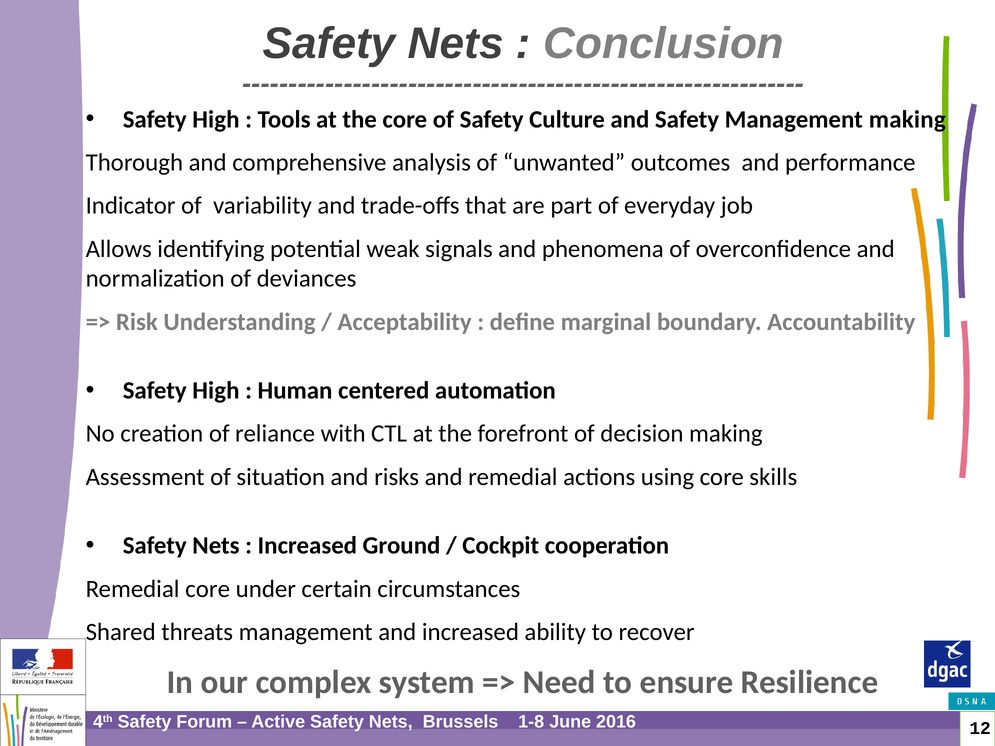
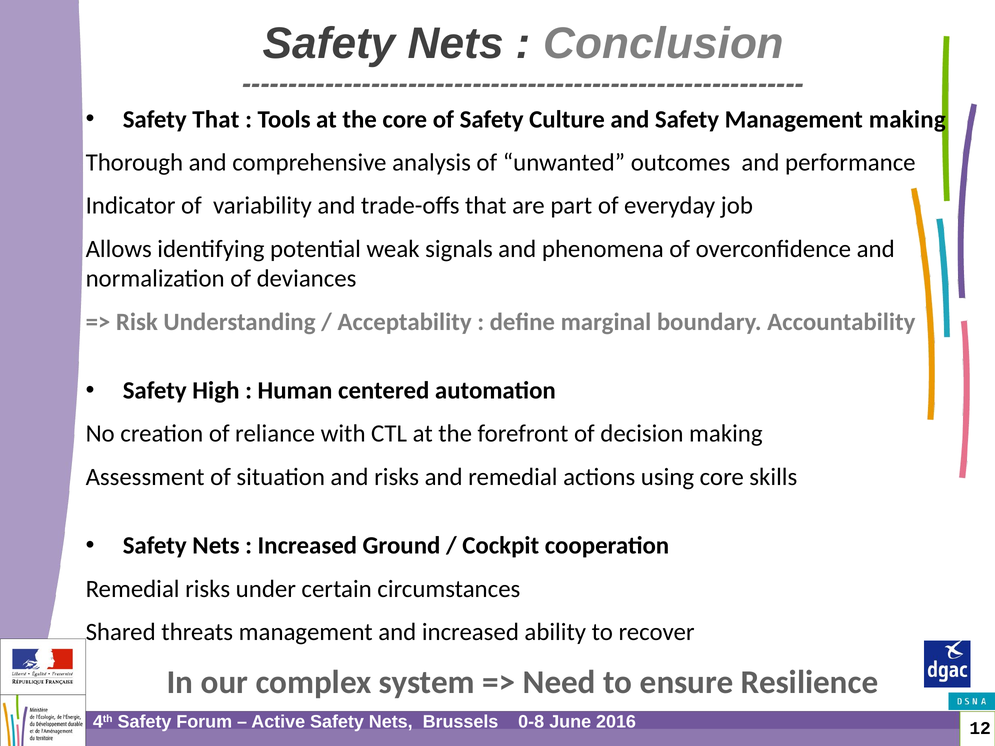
High at (216, 120): High -> That
Remedial core: core -> risks
1-8: 1-8 -> 0-8
